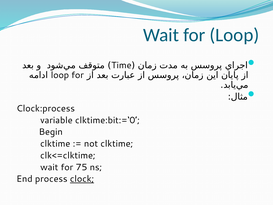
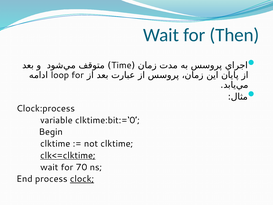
for Loop: Loop -> Then
clk<=clktime underline: none -> present
75: 75 -> 70
